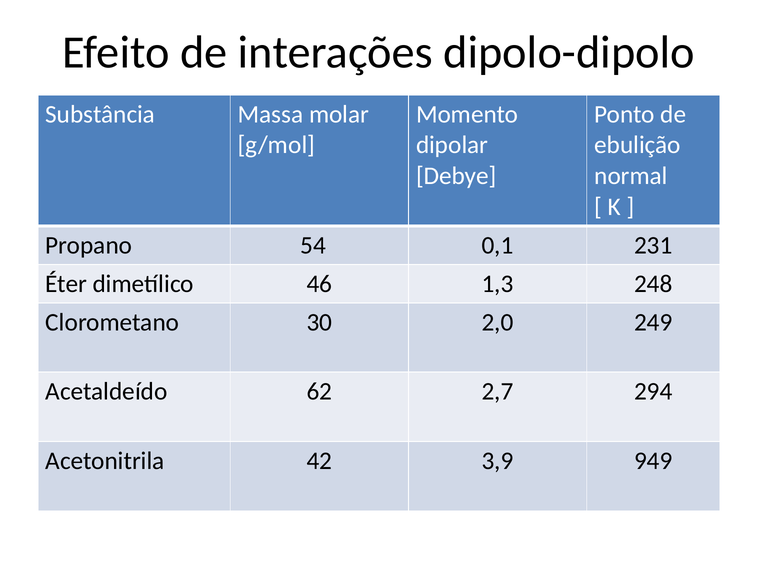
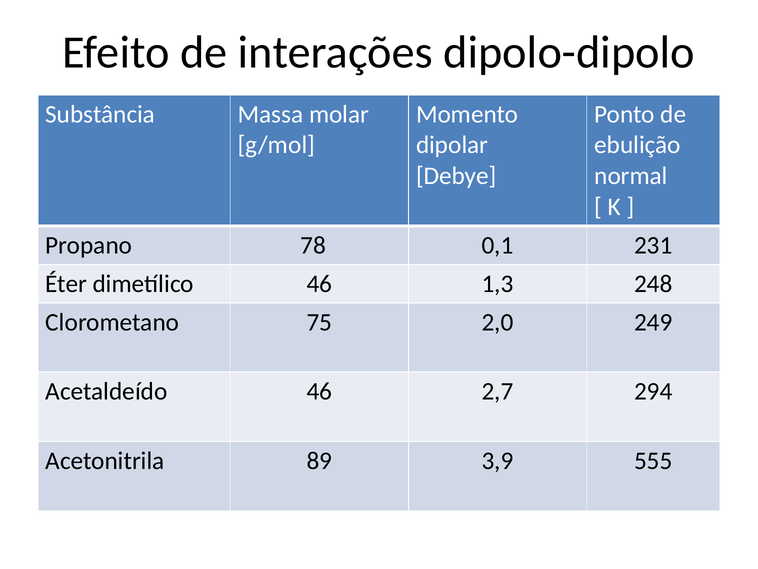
54: 54 -> 78
30: 30 -> 75
Acetaldeído 62: 62 -> 46
42: 42 -> 89
949: 949 -> 555
